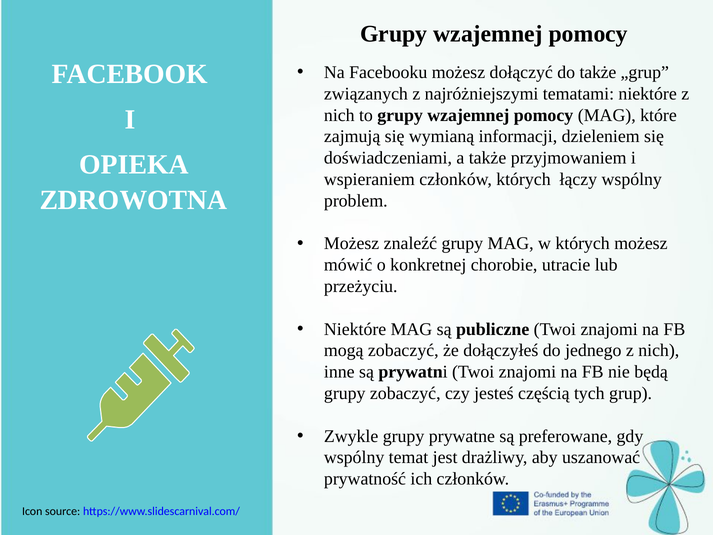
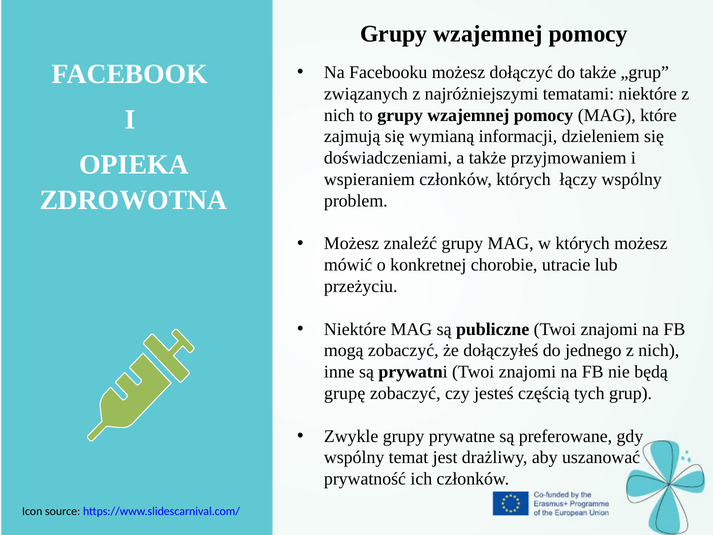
grupy at (345, 393): grupy -> grupę
